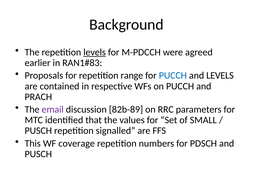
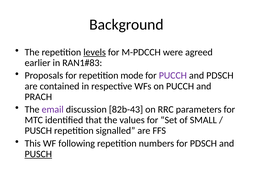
range: range -> mode
PUCCH at (173, 75) colour: blue -> purple
and LEVELS: LEVELS -> PDSCH
82b-89: 82b-89 -> 82b-43
coverage: coverage -> following
PUSCH at (38, 154) underline: none -> present
